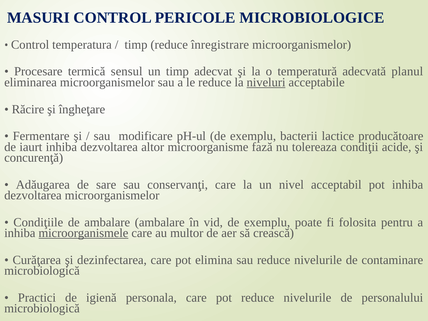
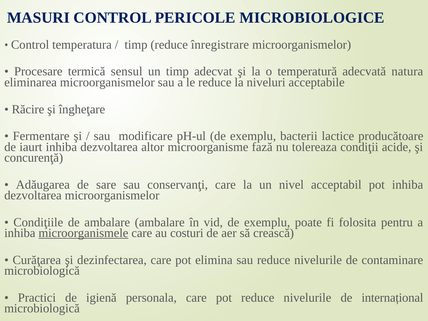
planul: planul -> natura
niveluri underline: present -> none
multor: multor -> costuri
personalului: personalului -> internațional
